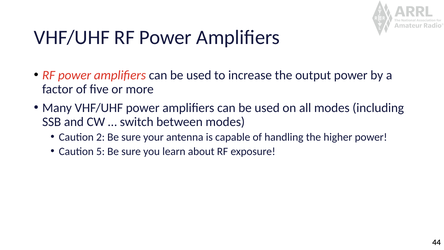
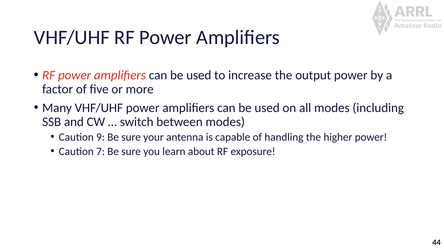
2: 2 -> 9
5: 5 -> 7
